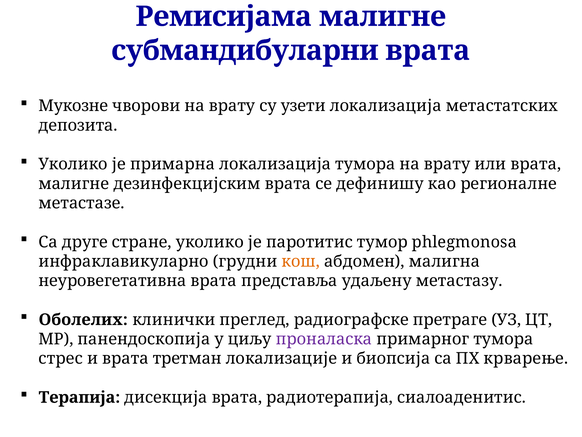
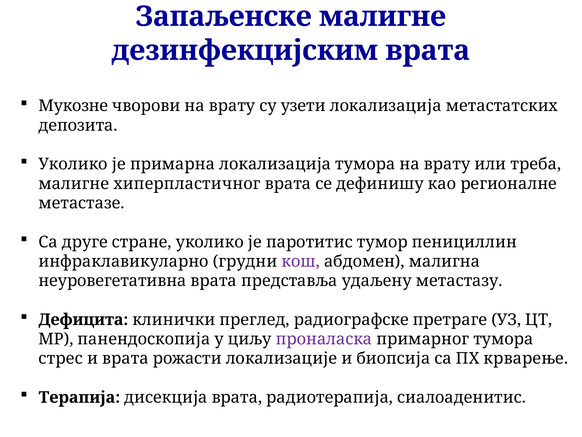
Ремисијама: Ремисијама -> Запаљенске
субмандибуларни: субмандибуларни -> дезинфекцијским
или врата: врата -> треба
дезинфекцијским: дезинфекцијским -> хиперпластичног
phlegmonosa: phlegmonosa -> пенициллин
кош colour: orange -> purple
Оболелих: Оболелих -> Дефицита
третман: третман -> рожасти
